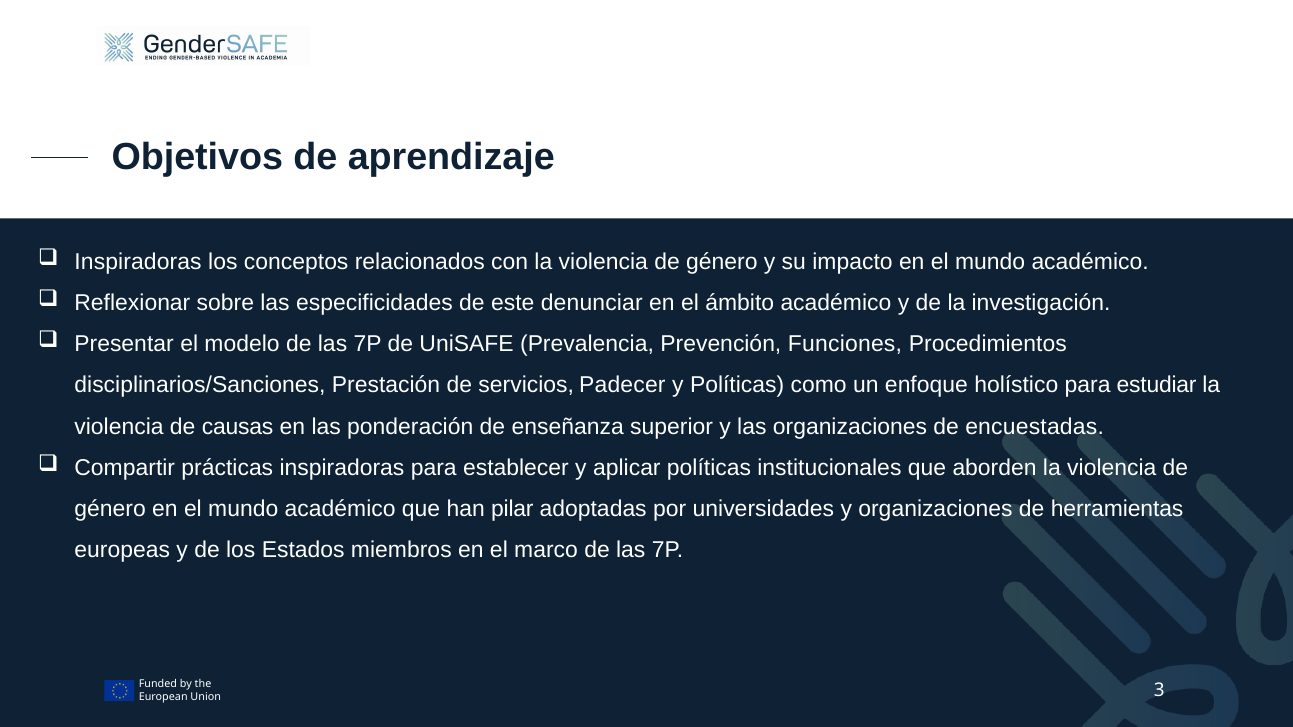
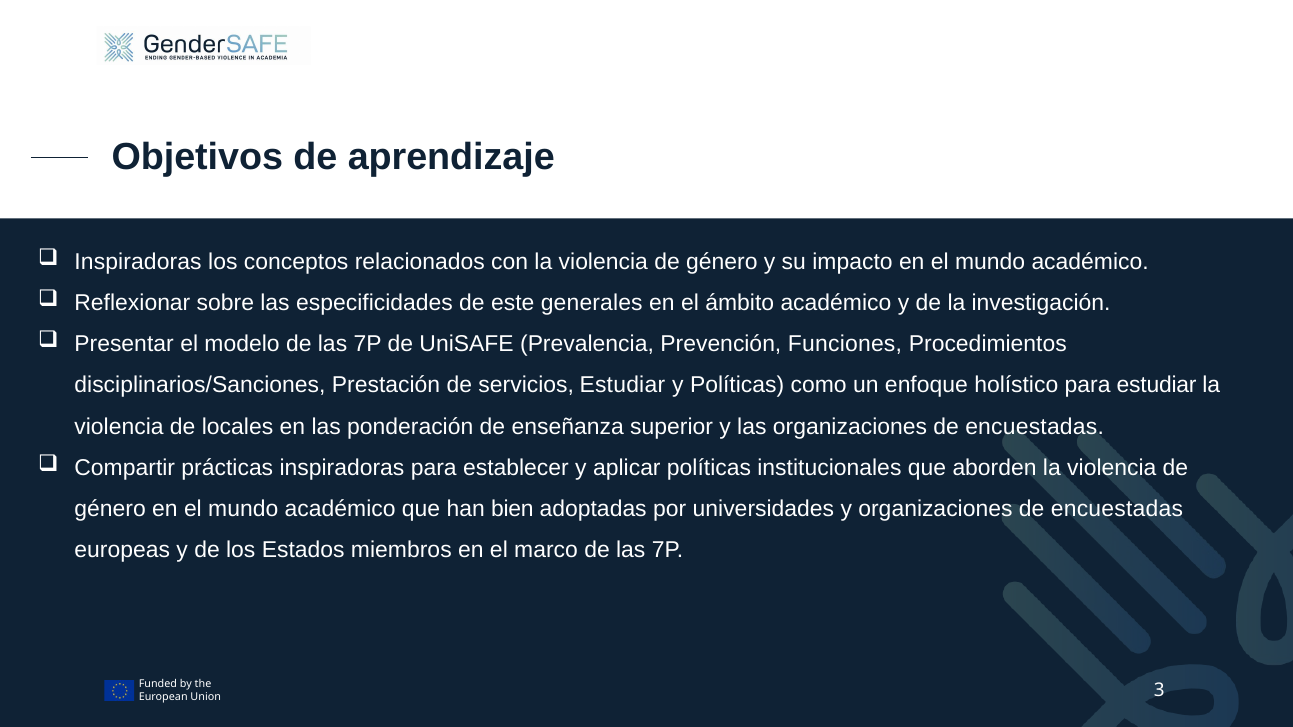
denunciar: denunciar -> generales
servicios Padecer: Padecer -> Estudiar
causas: causas -> locales
pilar: pilar -> bien
y organizaciones de herramientas: herramientas -> encuestadas
